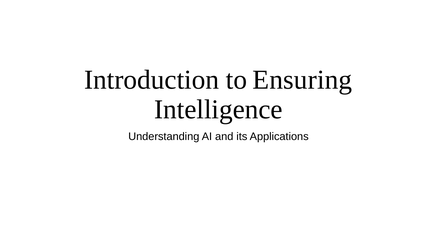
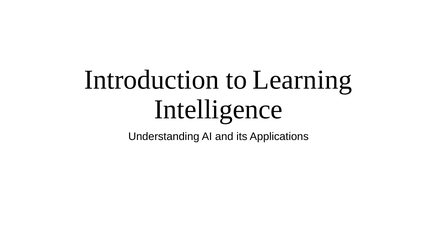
Ensuring: Ensuring -> Learning
